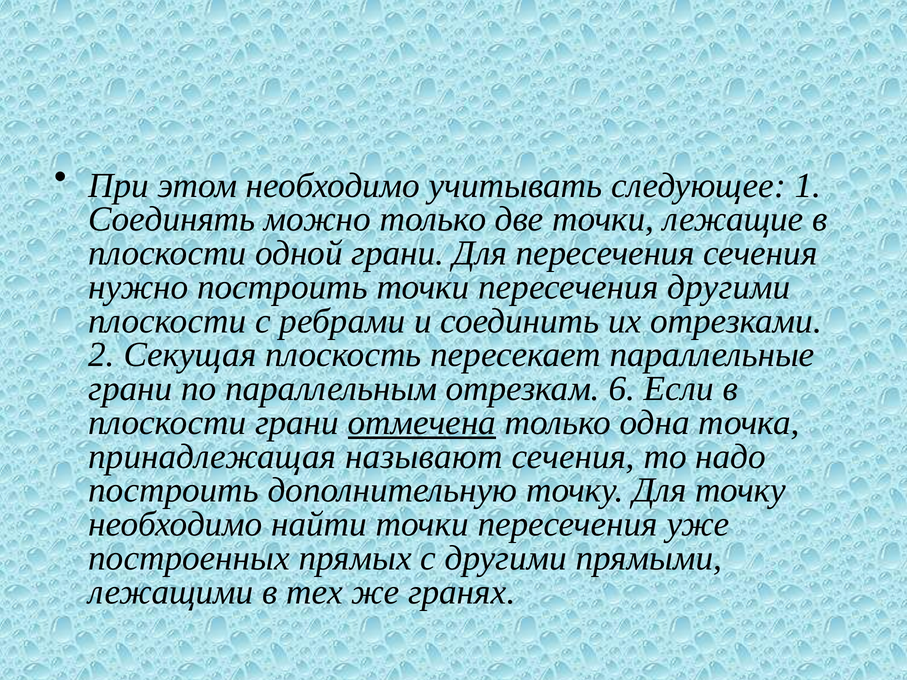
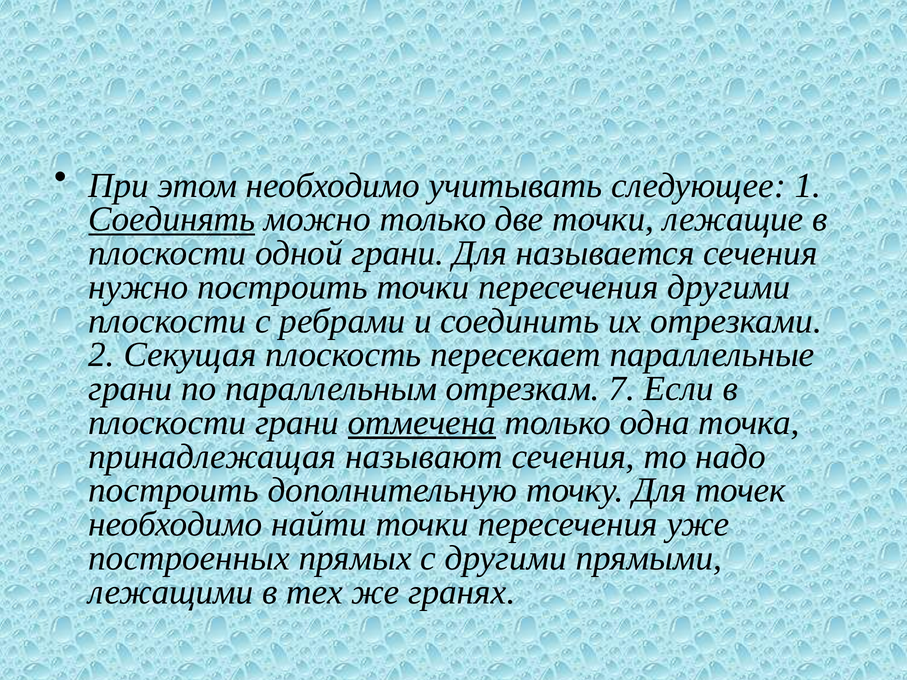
Соединять underline: none -> present
Для пересечения: пересечения -> называется
6: 6 -> 7
Для точку: точку -> точек
